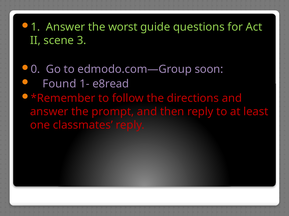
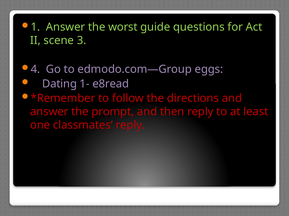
0: 0 -> 4
soon: soon -> eggs
Found: Found -> Dating
